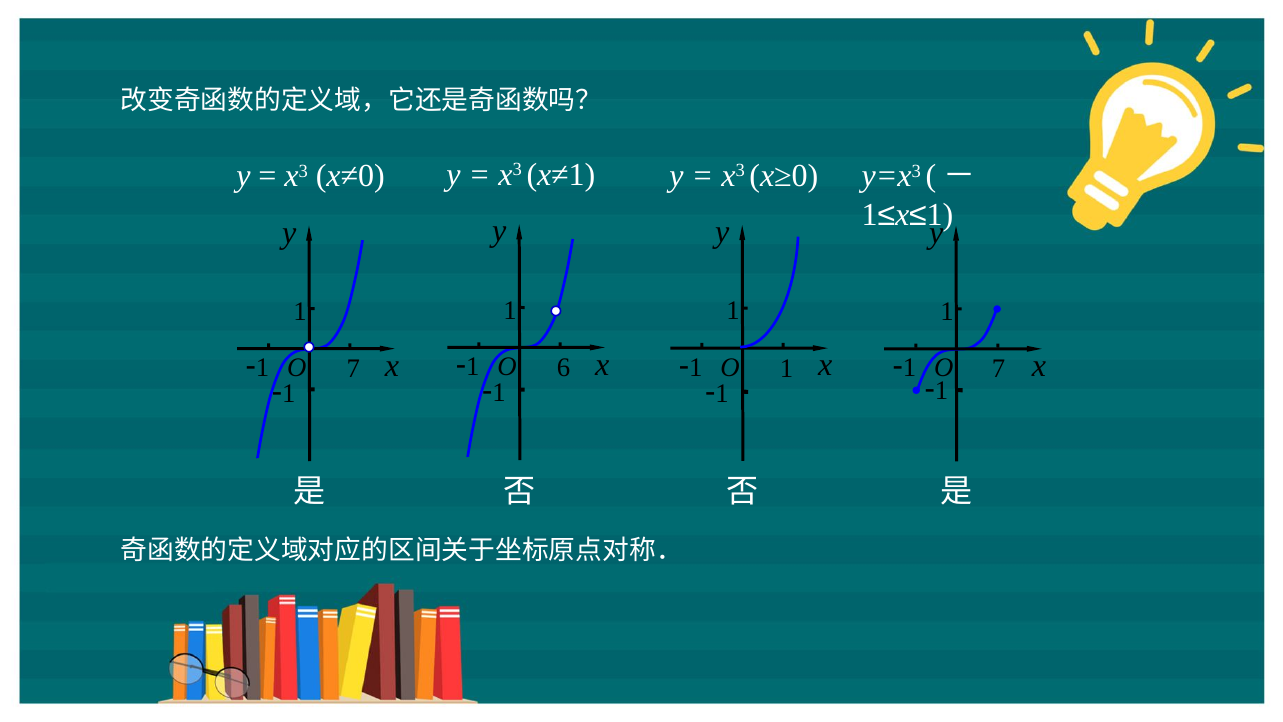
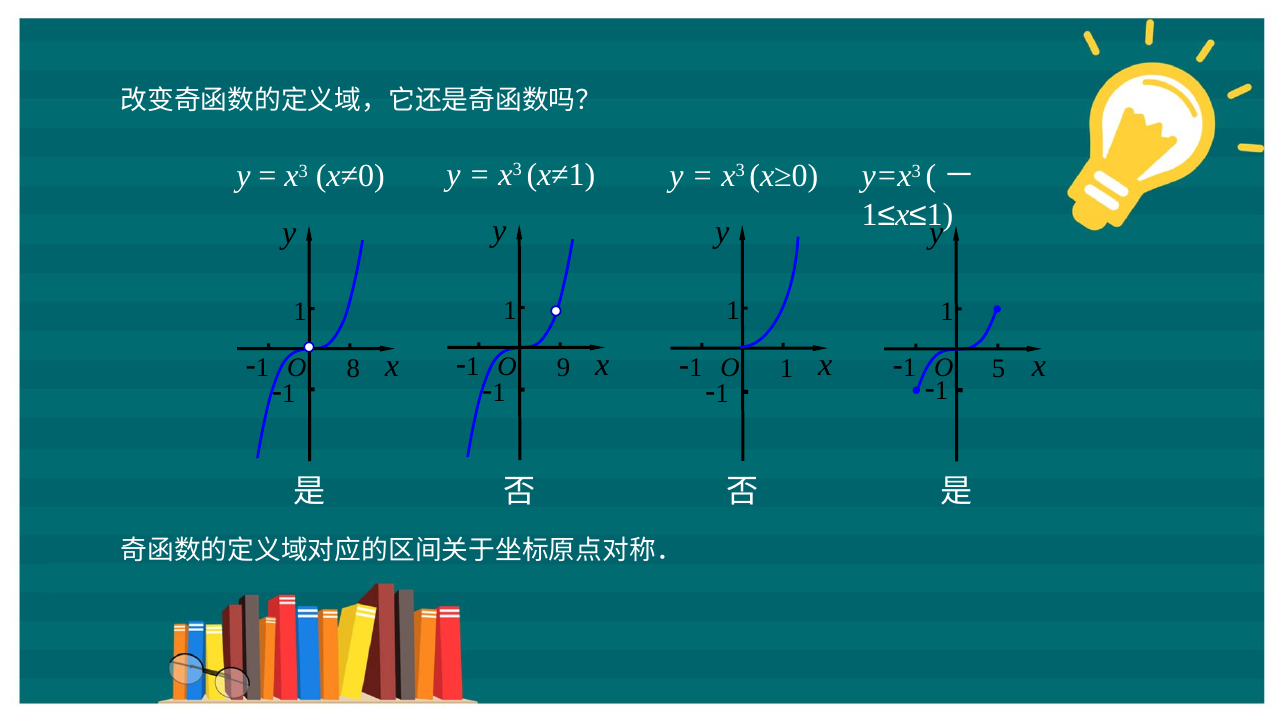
6: 6 -> 9
7 at (353, 369): 7 -> 8
7 at (998, 368): 7 -> 5
